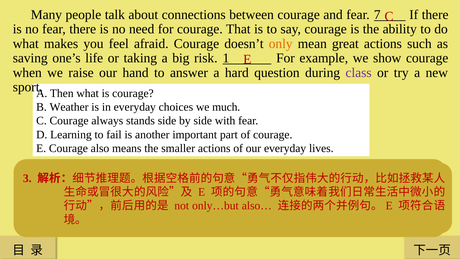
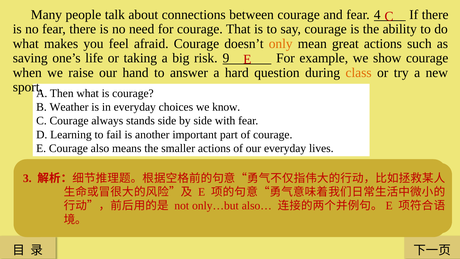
7: 7 -> 4
1: 1 -> 9
class colour: purple -> orange
much: much -> know
